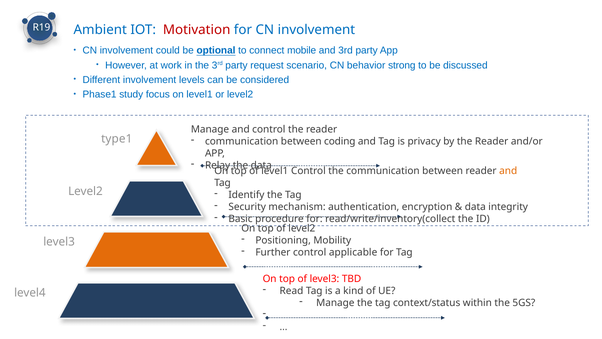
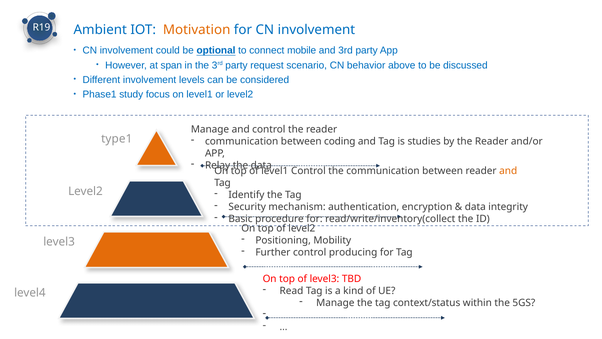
Motivation colour: red -> orange
work: work -> span
strong: strong -> above
privacy: privacy -> studies
applicable: applicable -> producing
